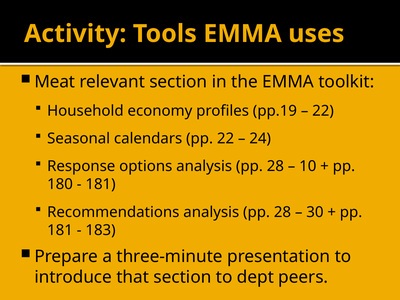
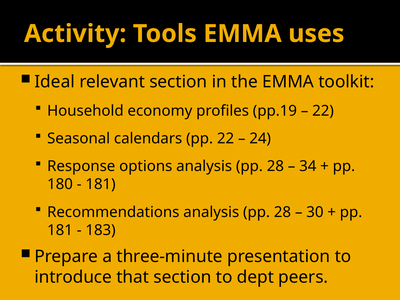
Meat: Meat -> Ideal
10: 10 -> 34
